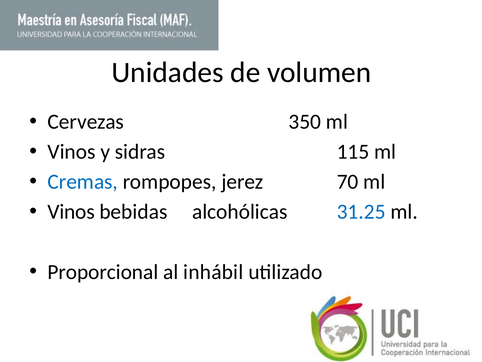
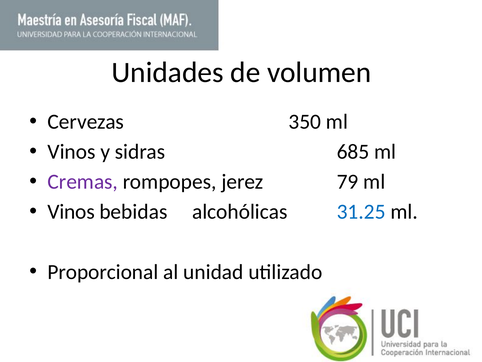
115: 115 -> 685
Cremas colour: blue -> purple
70: 70 -> 79
inhábil: inhábil -> unidad
